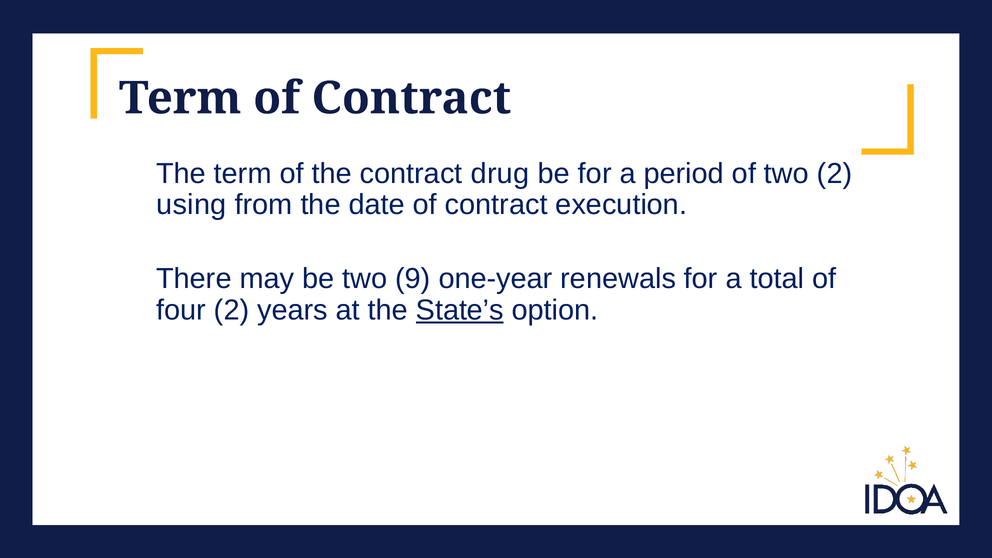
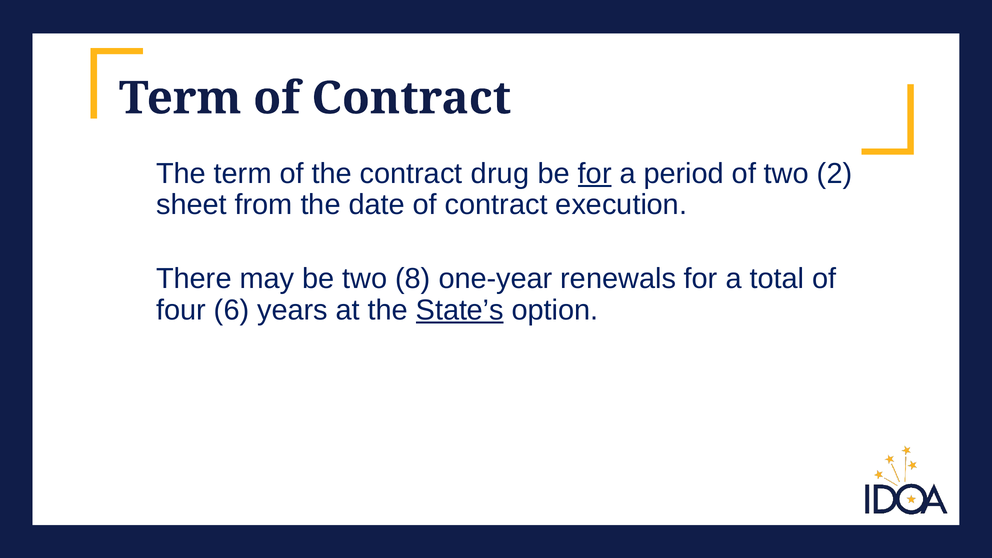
for at (595, 174) underline: none -> present
using: using -> sheet
9: 9 -> 8
four 2: 2 -> 6
